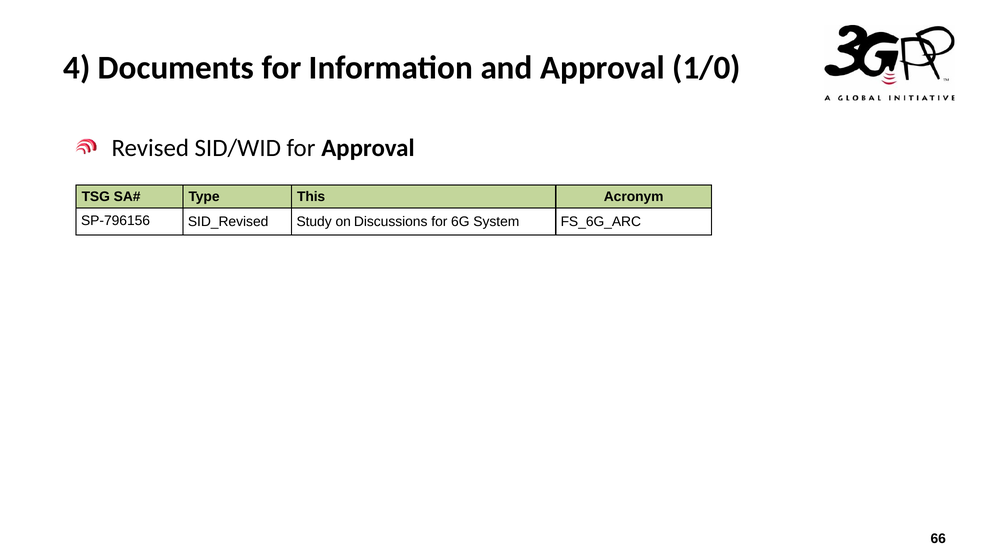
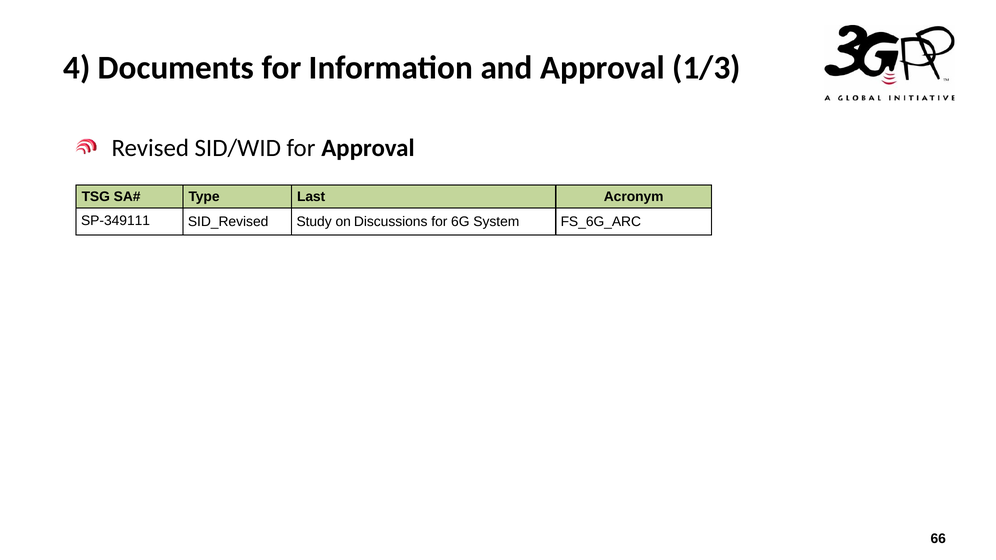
1/0: 1/0 -> 1/3
This: This -> Last
SP-796156: SP-796156 -> SP-349111
